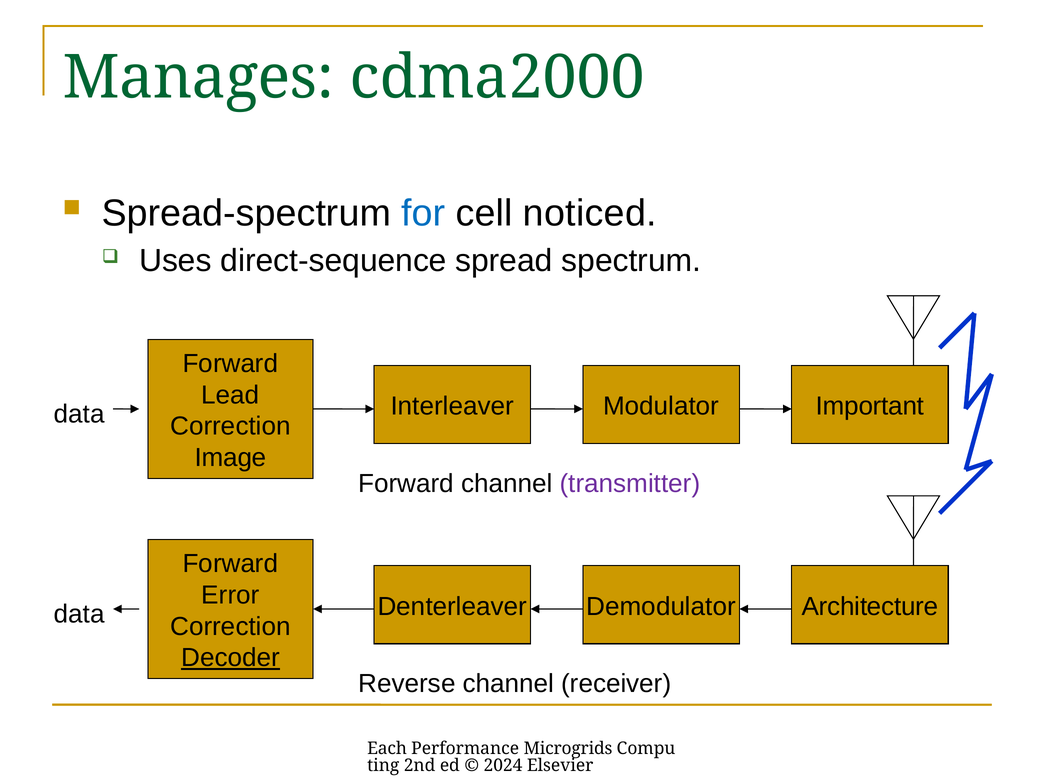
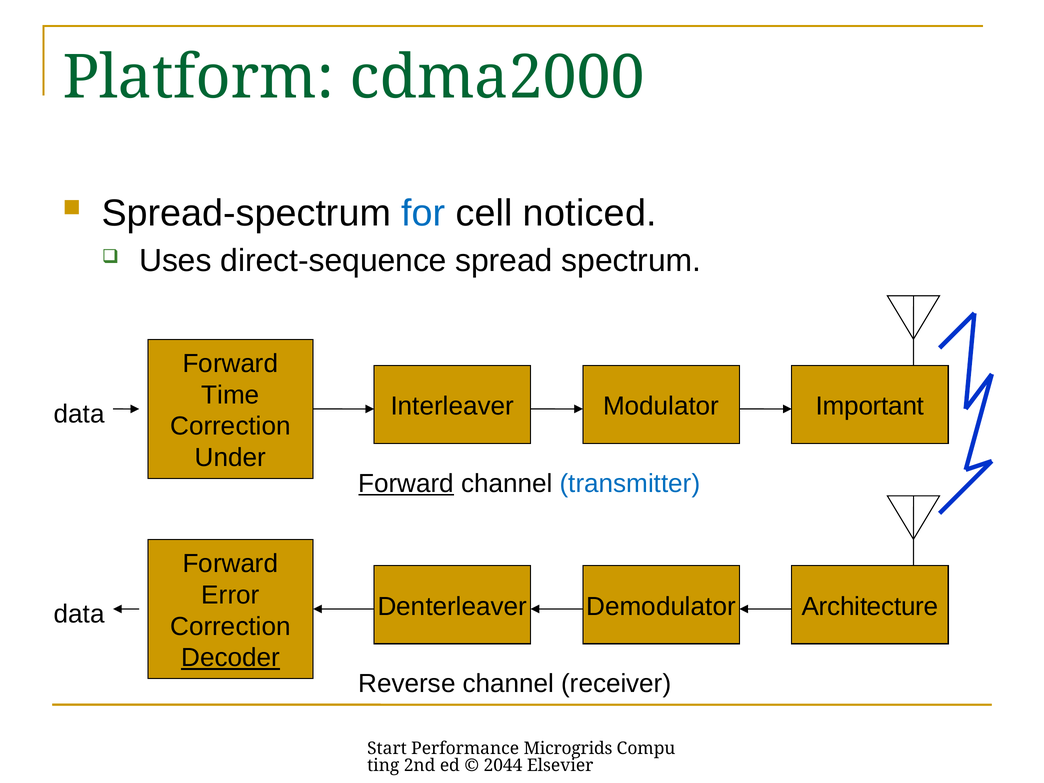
Manages: Manages -> Platform
Lead: Lead -> Time
Image: Image -> Under
Forward at (406, 484) underline: none -> present
transmitter colour: purple -> blue
Each: Each -> Start
2024: 2024 -> 2044
